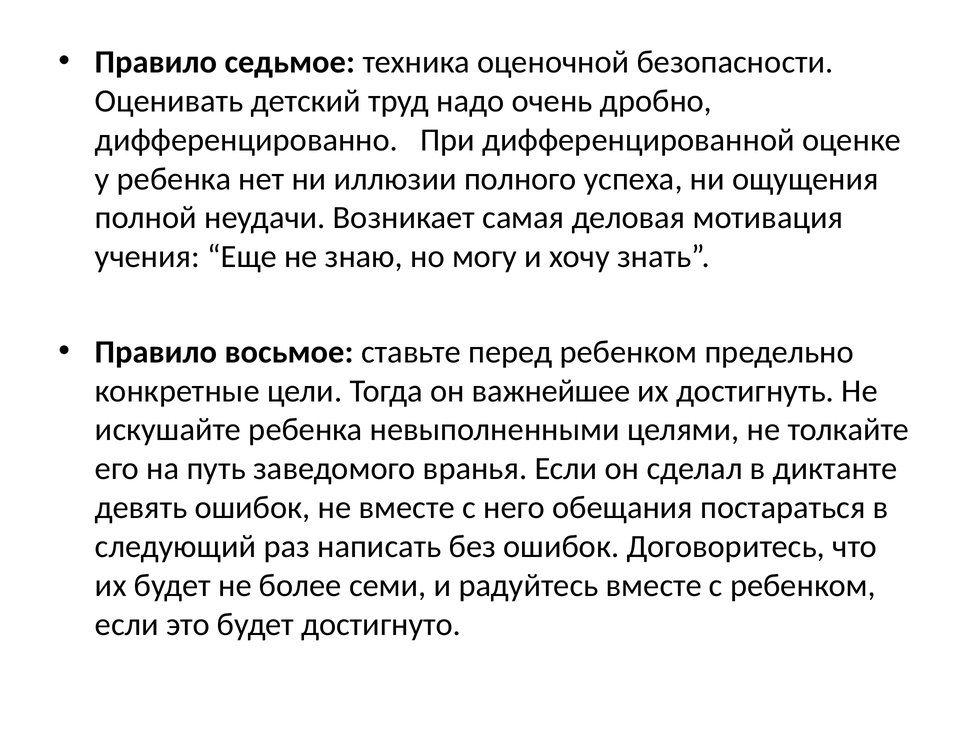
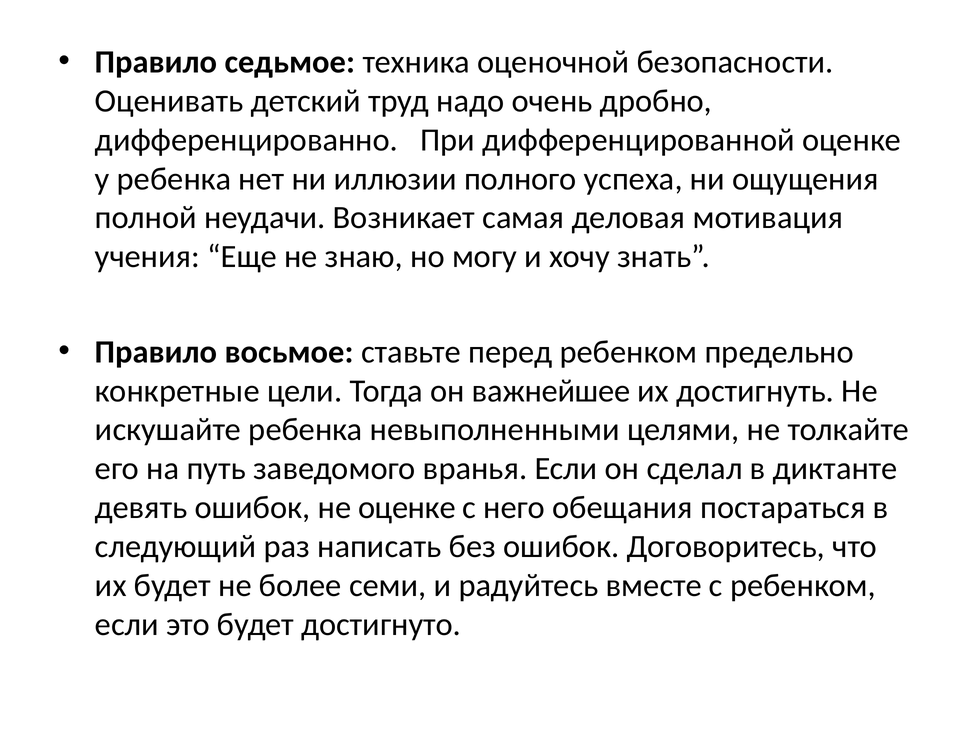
не вместе: вместе -> оценке
